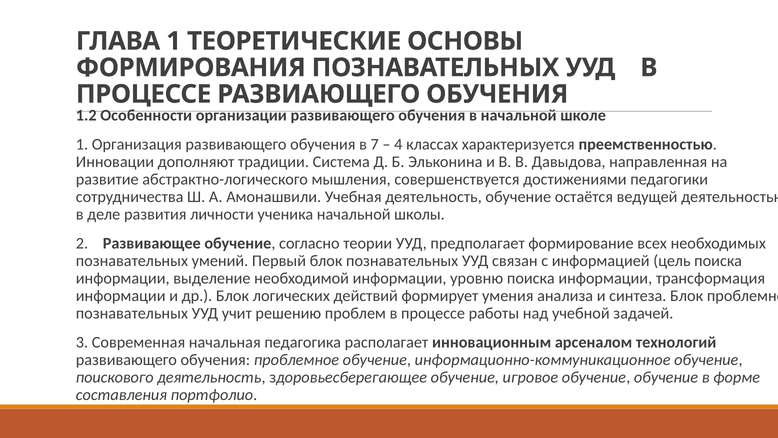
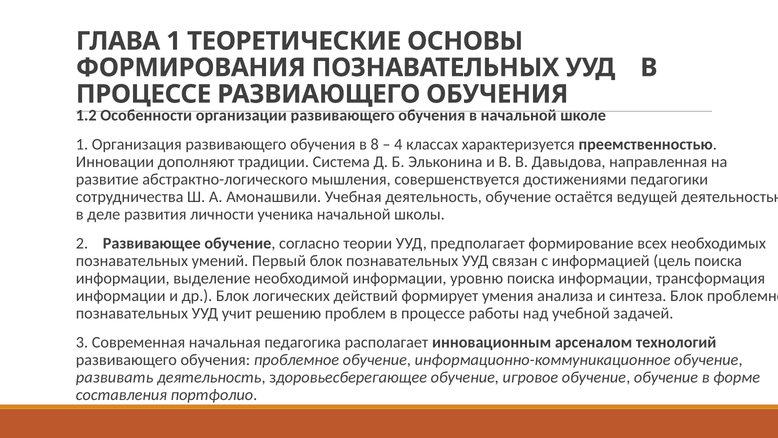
7: 7 -> 8
поискового: поискового -> развивать
